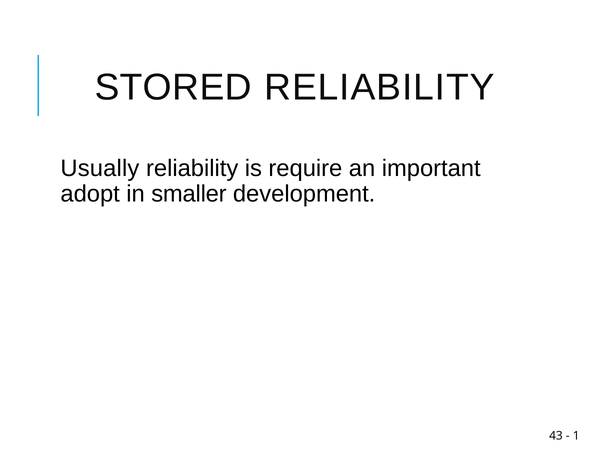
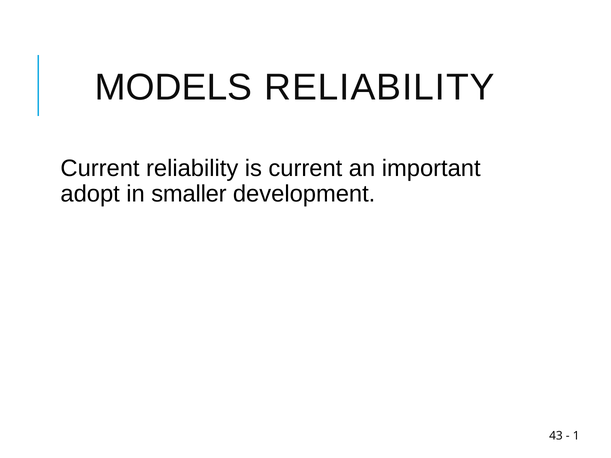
STORED: STORED -> MODELS
Usually at (100, 169): Usually -> Current
is require: require -> current
